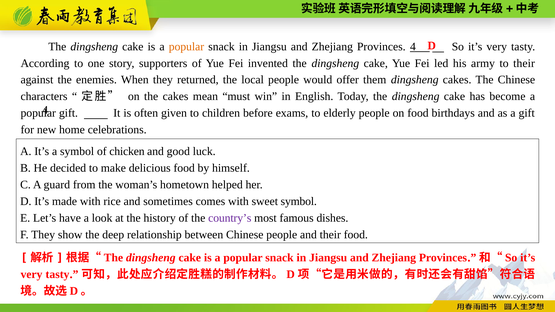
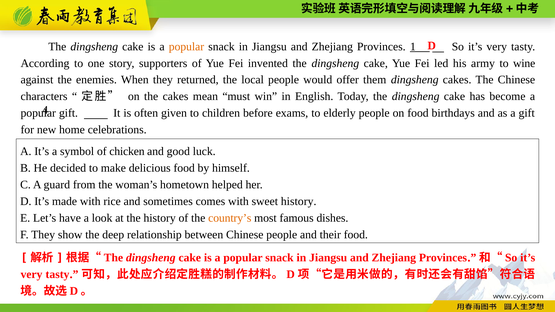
Provinces 4: 4 -> 1
to their: their -> wine
sweet symbol: symbol -> history
country’s colour: purple -> orange
